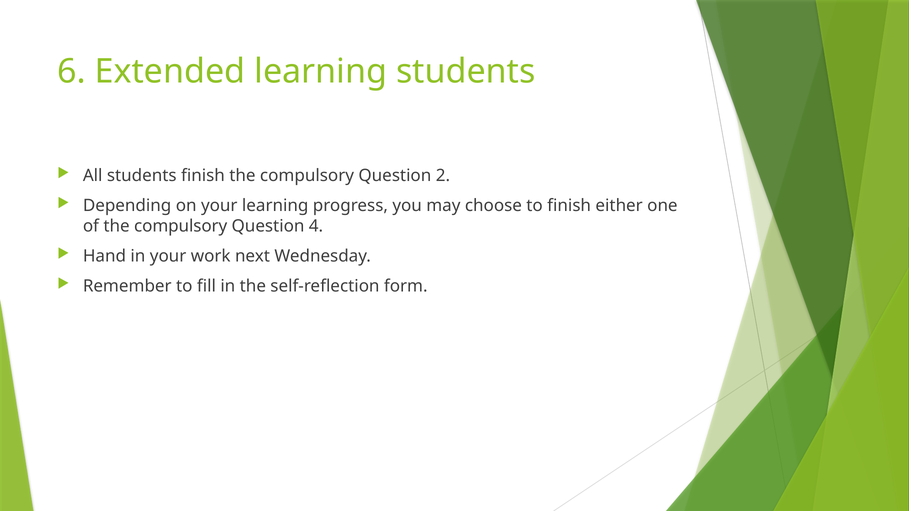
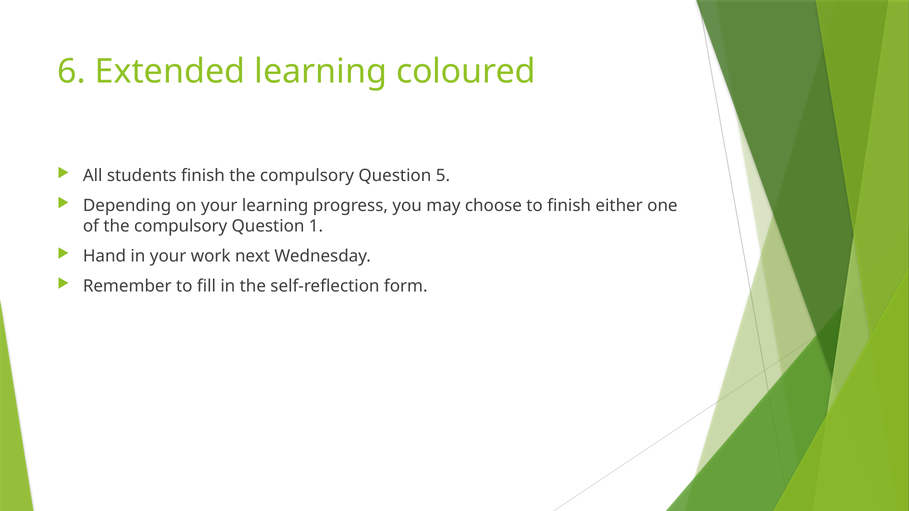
learning students: students -> coloured
2: 2 -> 5
4: 4 -> 1
